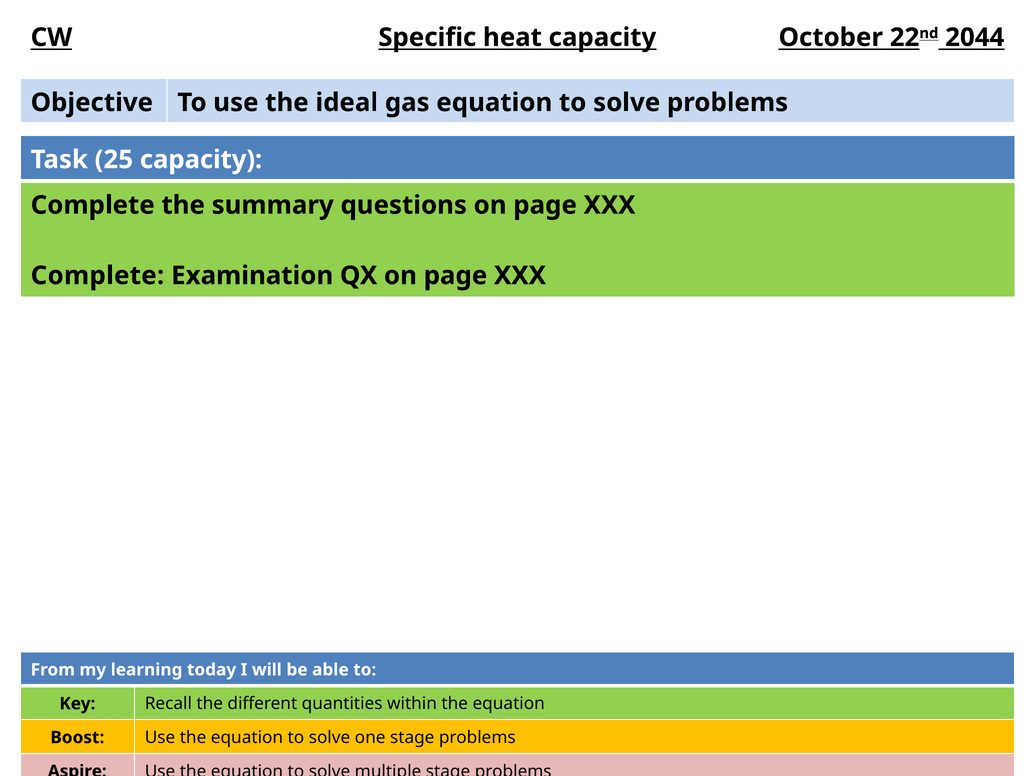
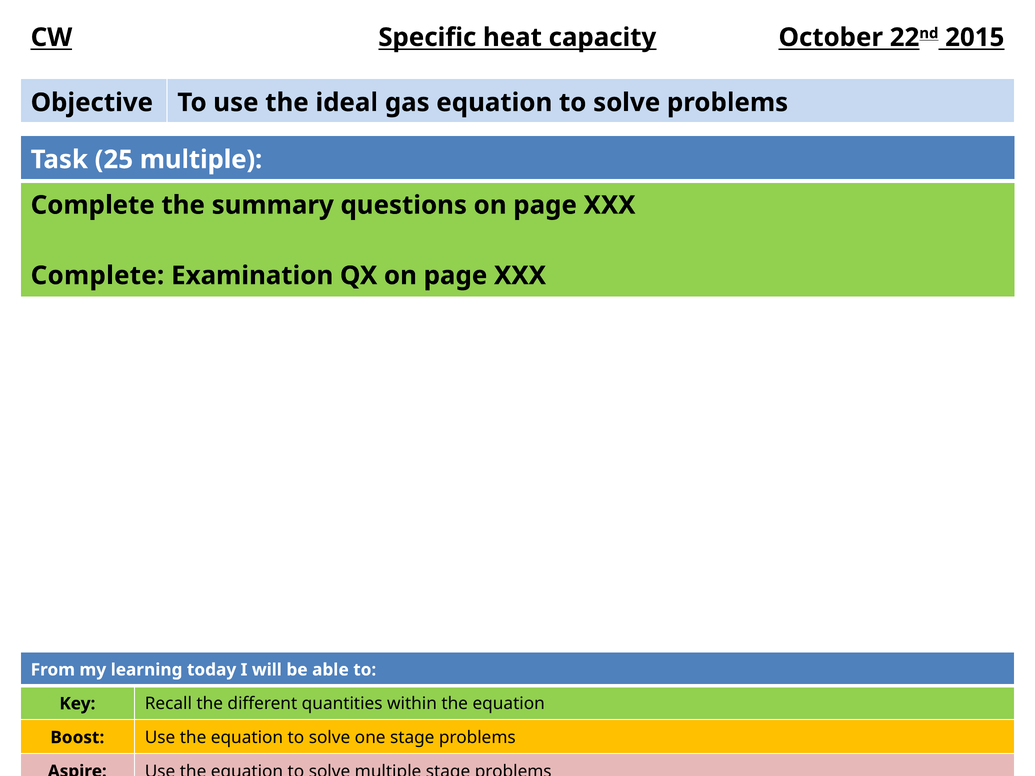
2044: 2044 -> 2015
25 capacity: capacity -> multiple
